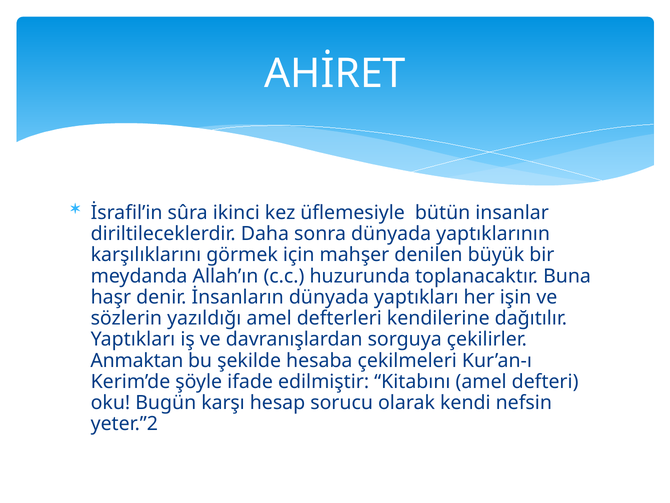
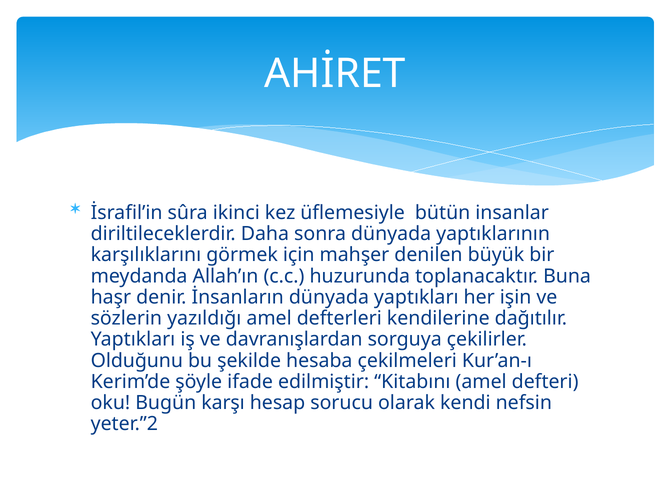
Anmaktan: Anmaktan -> Olduğunu
